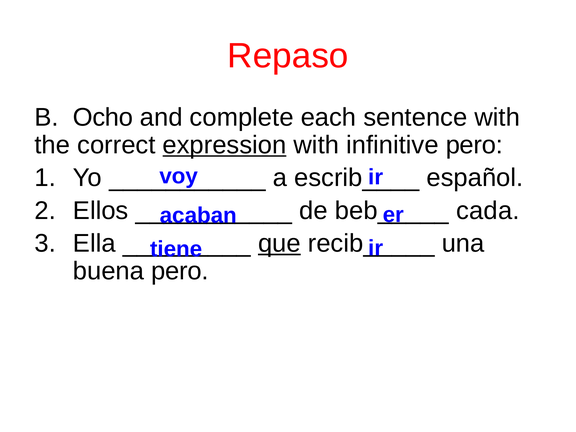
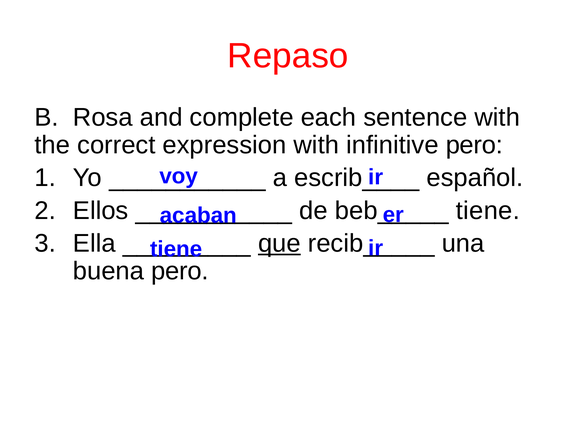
Ocho: Ocho -> Rosa
expression underline: present -> none
cada at (488, 211): cada -> tiene
